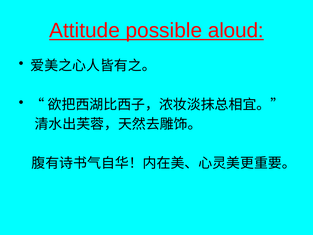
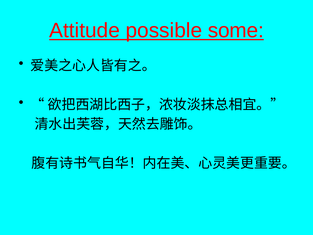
aloud: aloud -> some
